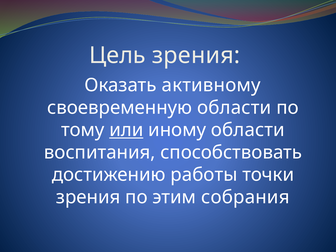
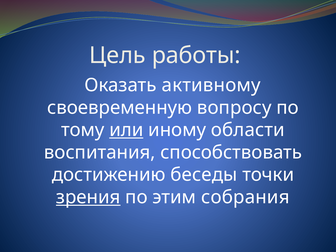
Цель зрения: зрения -> работы
своевременную области: области -> вопросу
работы: работы -> беседы
зрения at (88, 197) underline: none -> present
